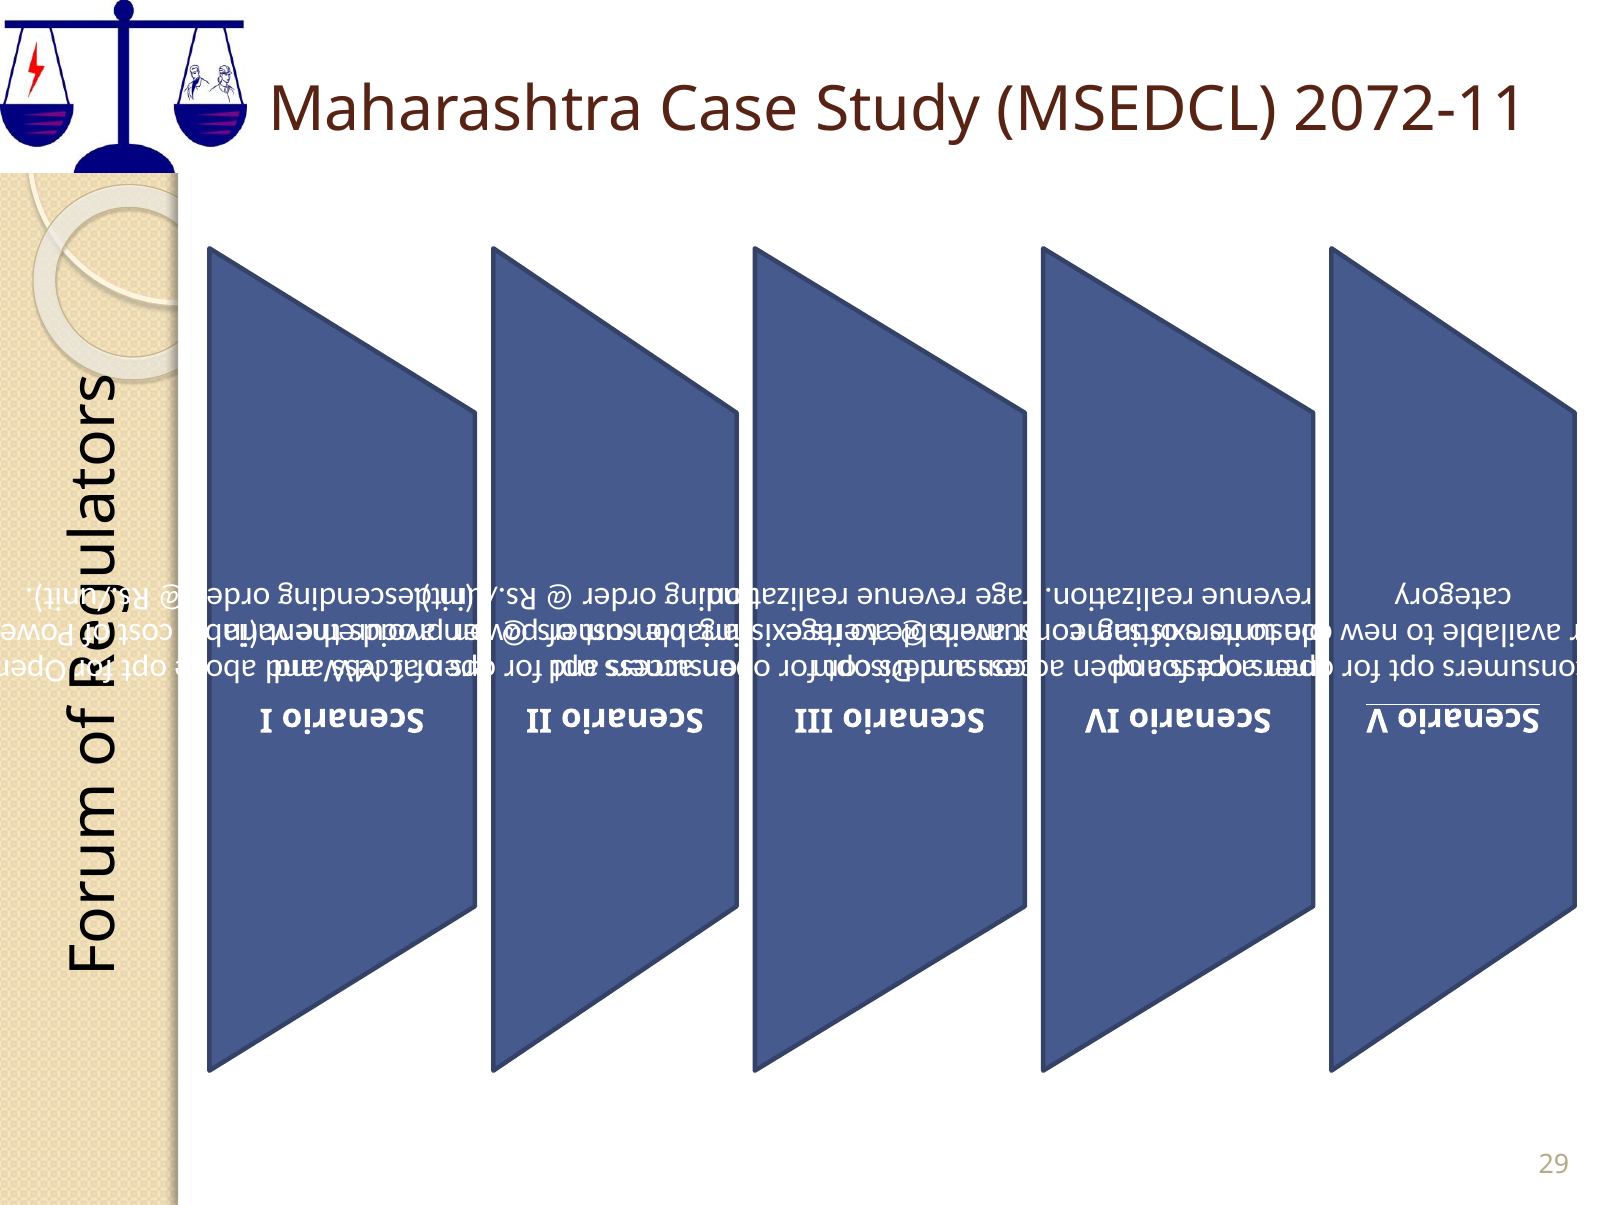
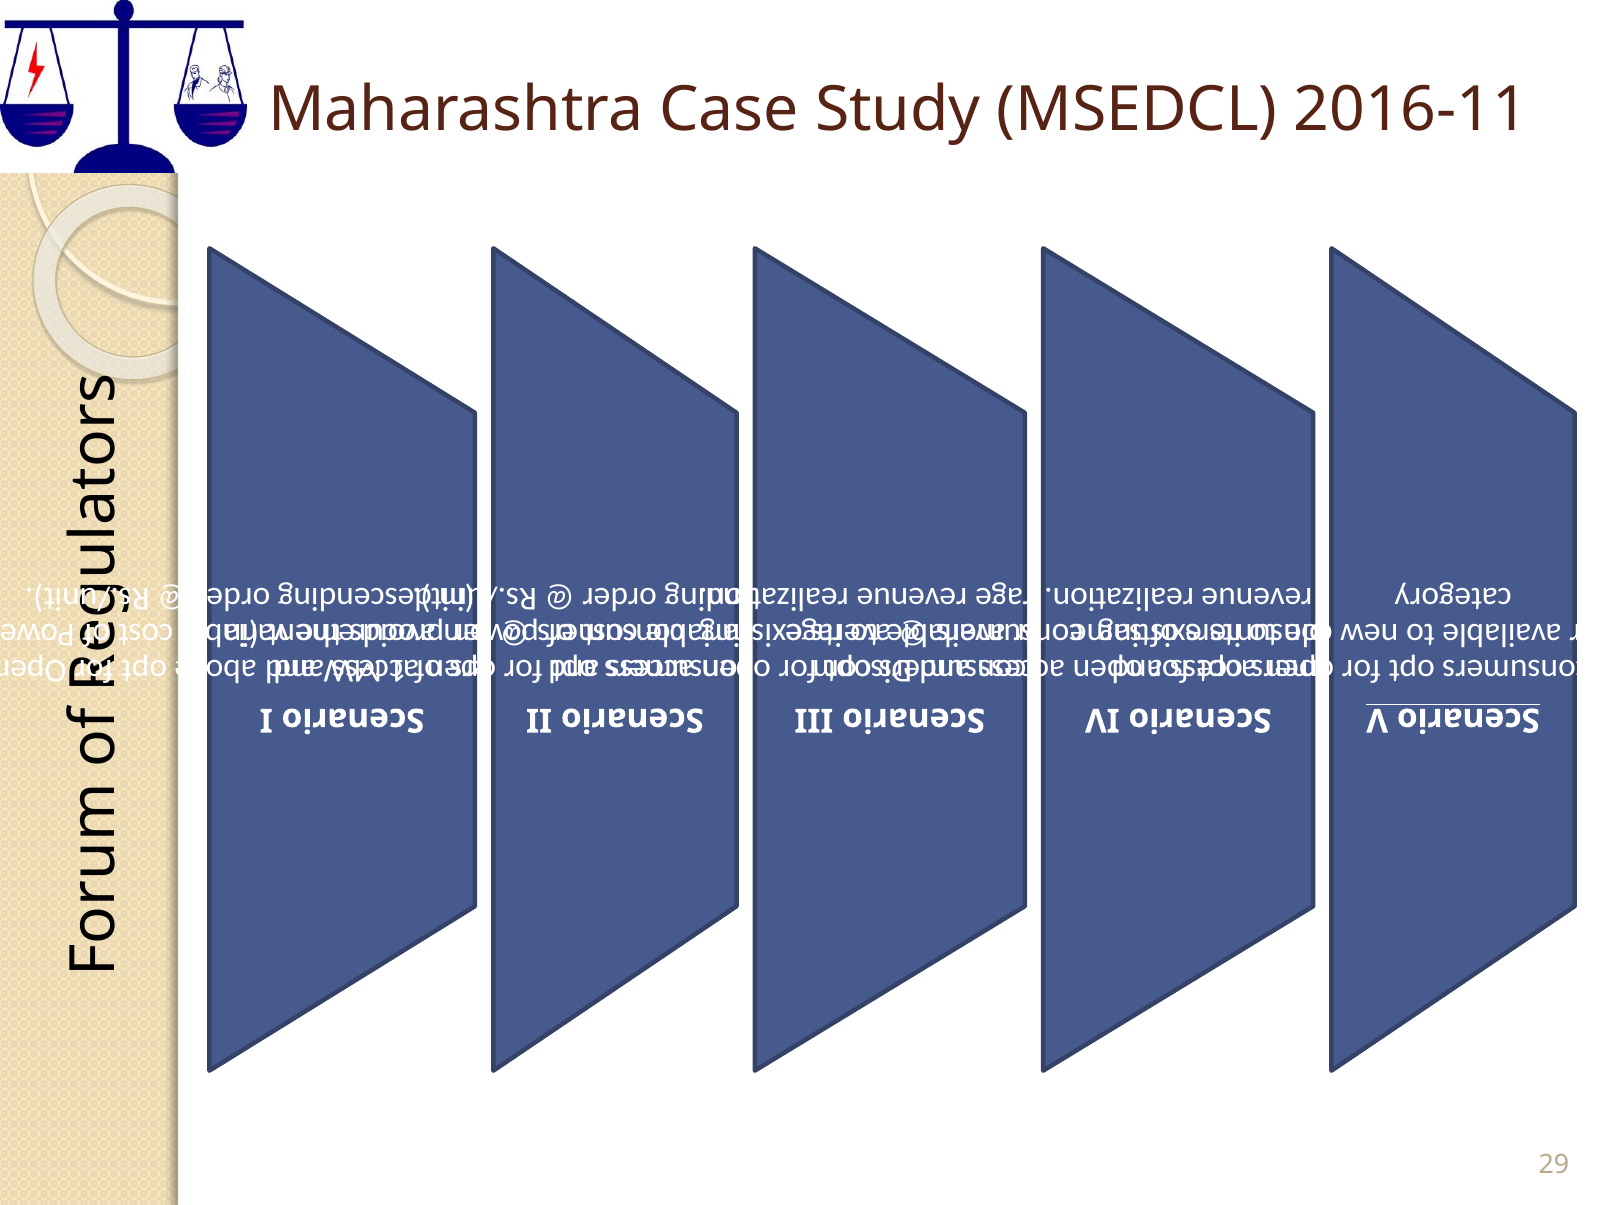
2072-11: 2072-11 -> 2016-11
